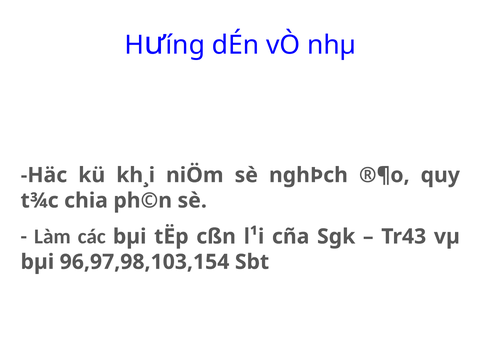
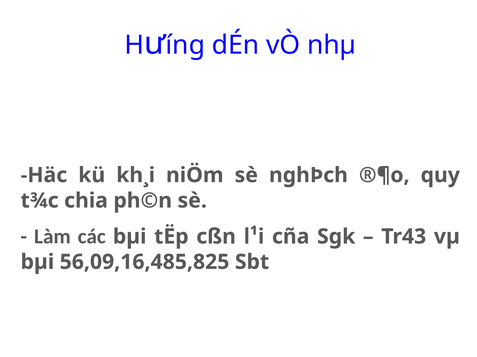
96,97,98,103,154: 96,97,98,103,154 -> 56,09,16,485,825
